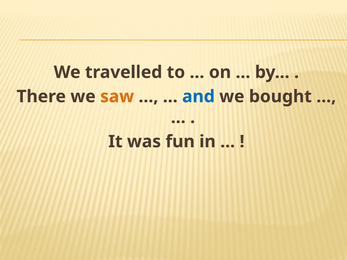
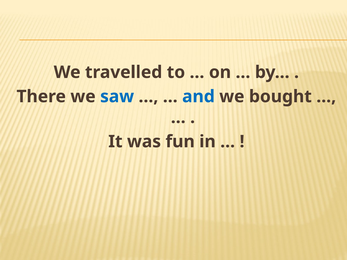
saw colour: orange -> blue
